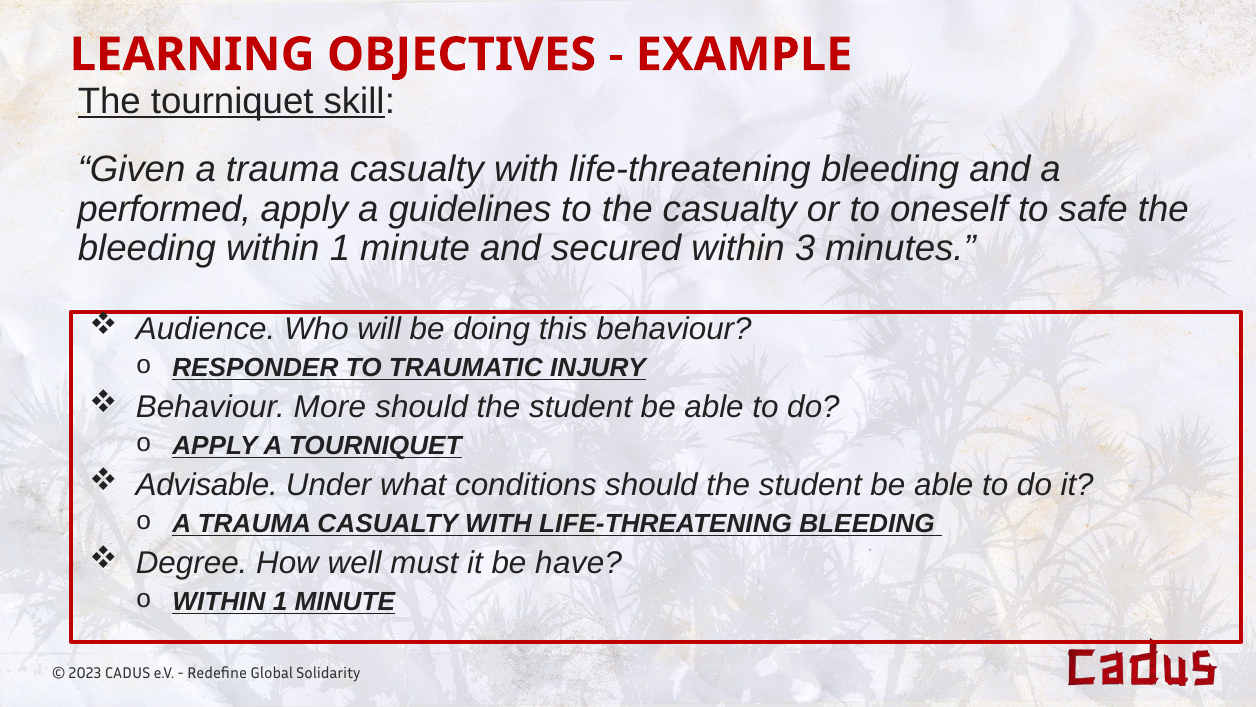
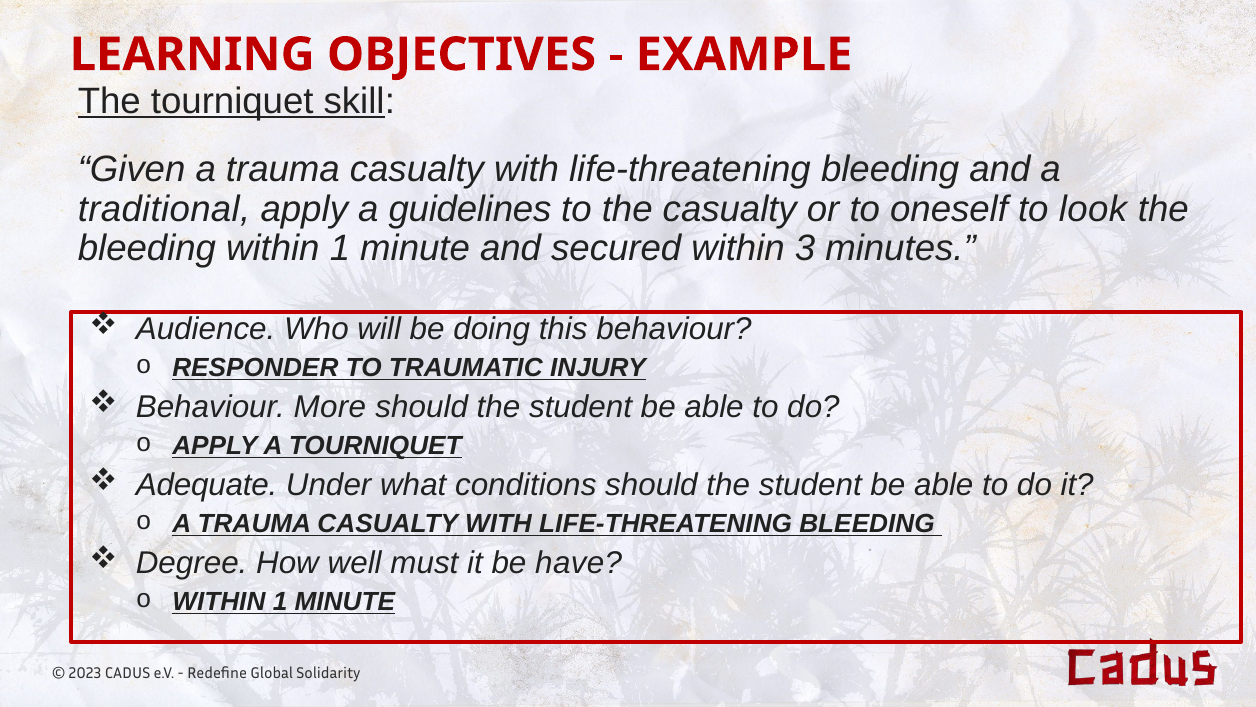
performed: performed -> traditional
safe: safe -> look
Advisable: Advisable -> Adequate
